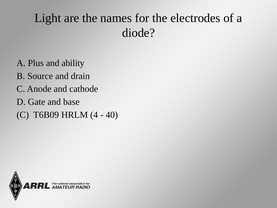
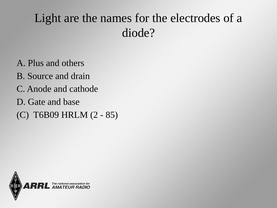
ability: ability -> others
4: 4 -> 2
40: 40 -> 85
